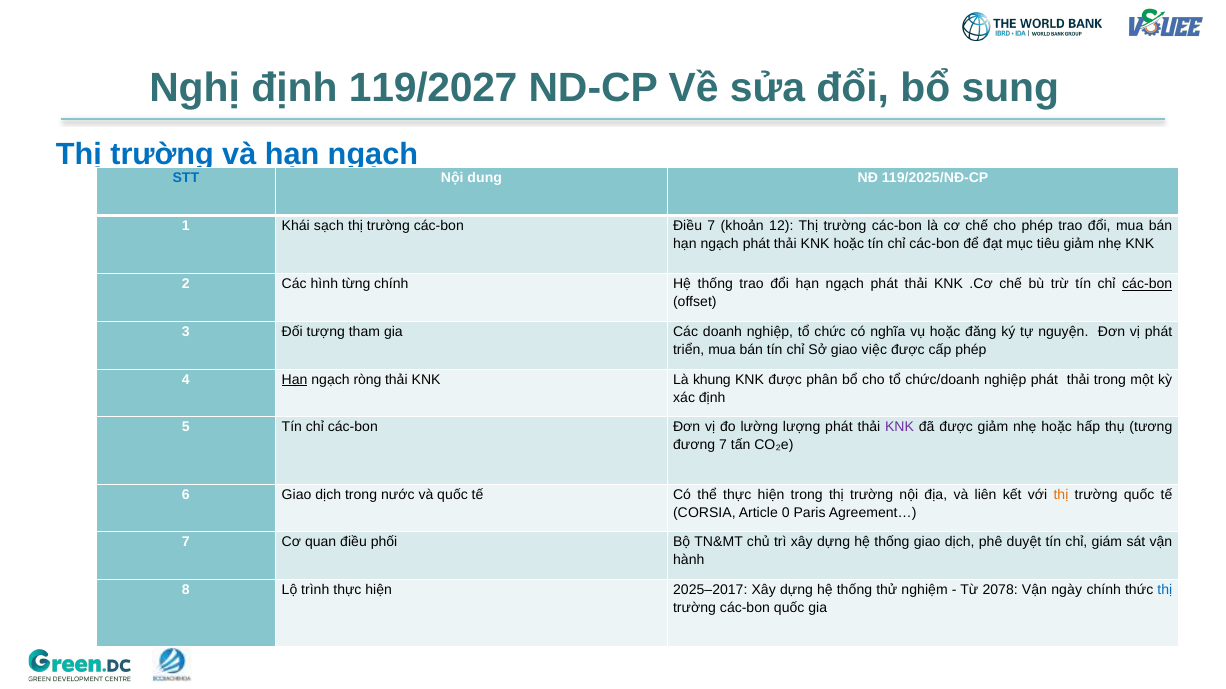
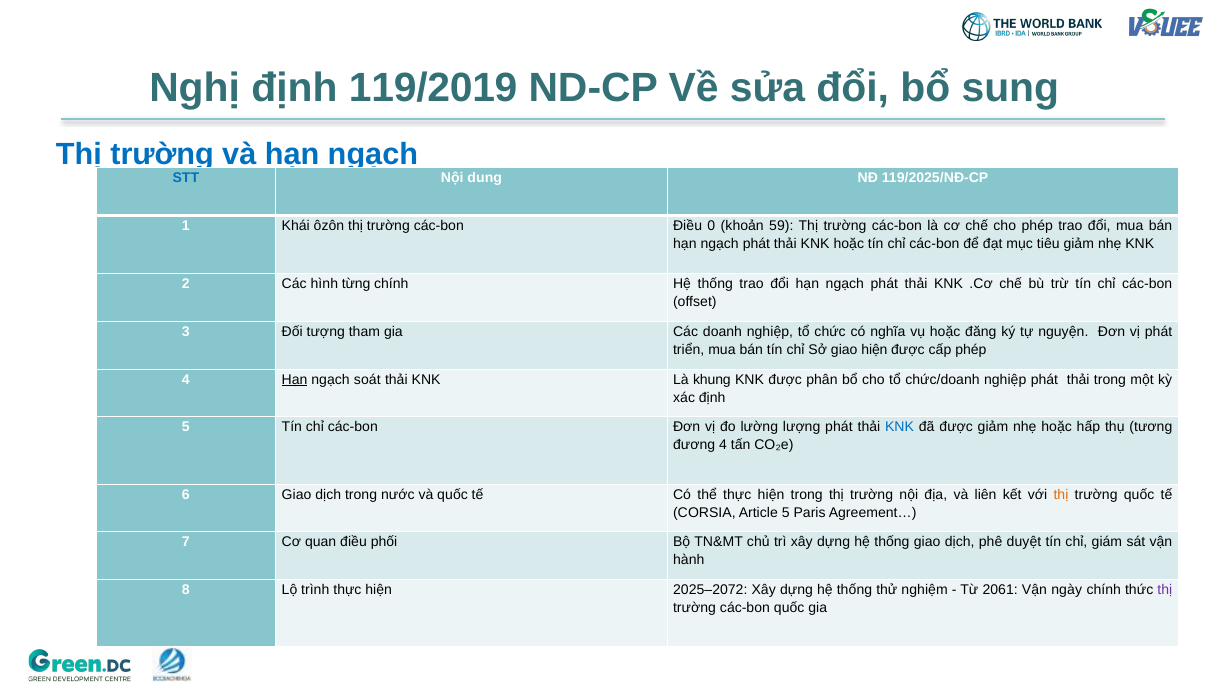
119/2027: 119/2027 -> 119/2019
sạch: sạch -> ôzôn
Điều 7: 7 -> 0
12: 12 -> 59
các-bon at (1147, 285) underline: present -> none
giao việc: việc -> hiện
ròng: ròng -> soát
KNK at (900, 427) colour: purple -> blue
đương 7: 7 -> 4
Article 0: 0 -> 5
2025–2017: 2025–2017 -> 2025–2072
2078: 2078 -> 2061
thị at (1165, 590) colour: blue -> purple
